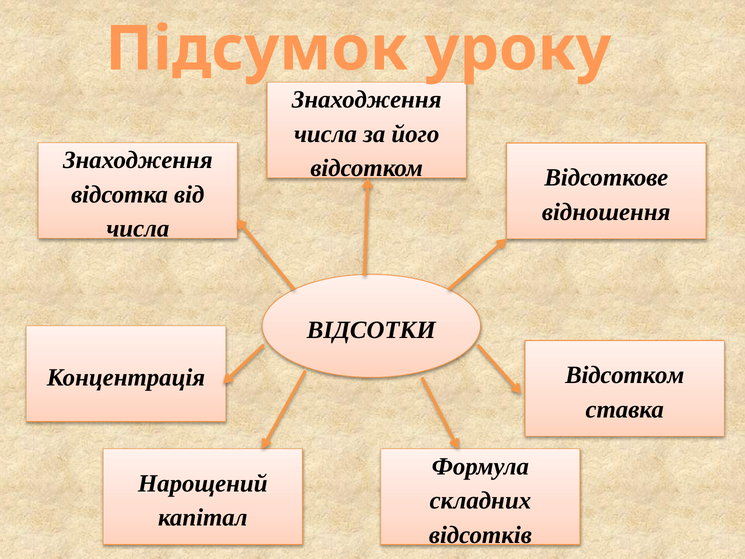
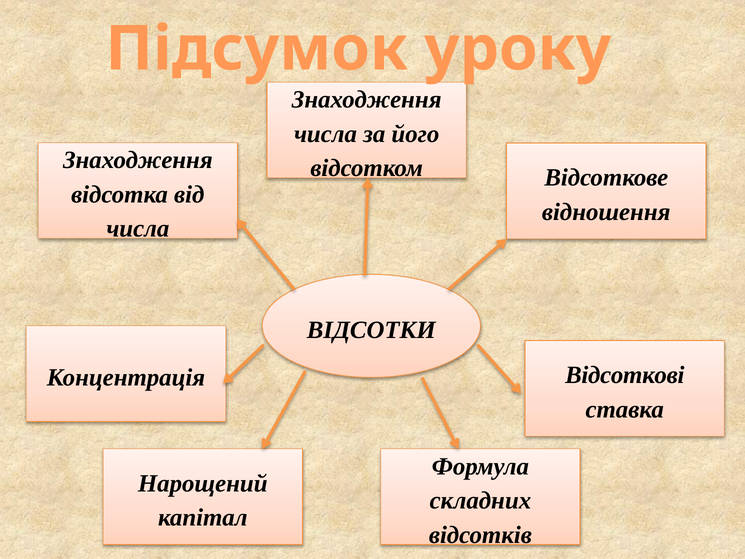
Відсотком at (625, 375): Відсотком -> Відсоткові
